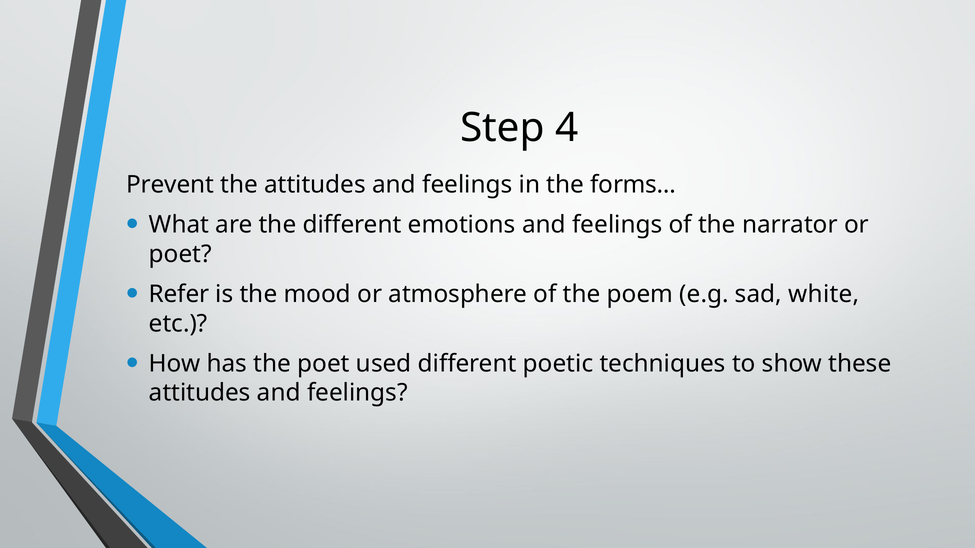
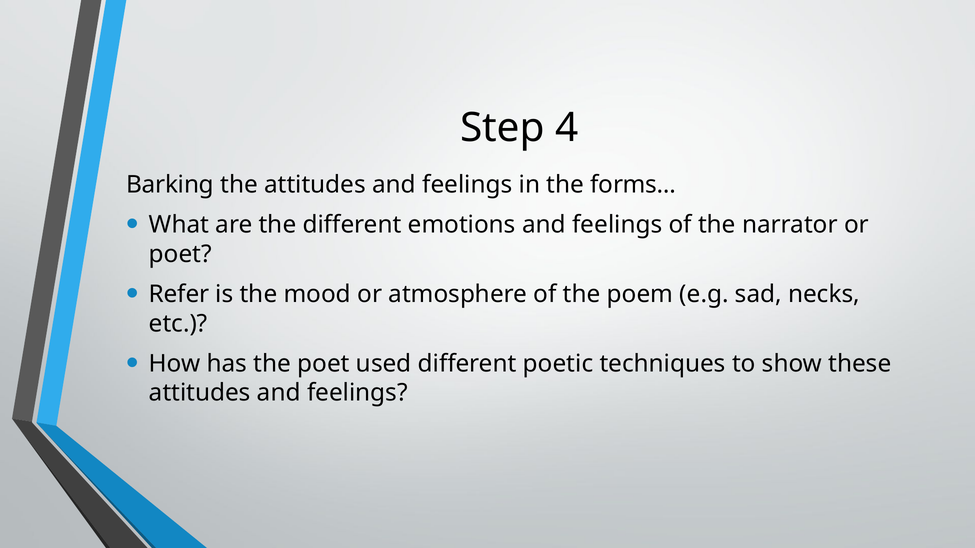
Prevent: Prevent -> Barking
white: white -> necks
